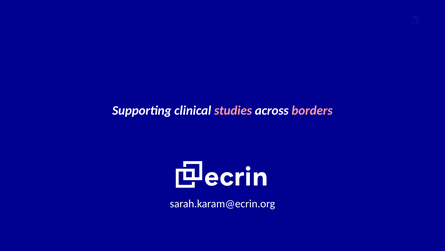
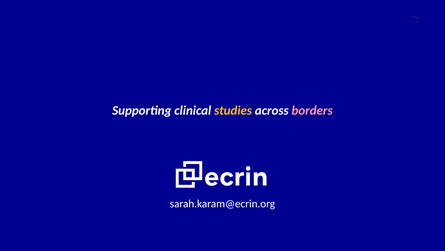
studies colour: pink -> yellow
